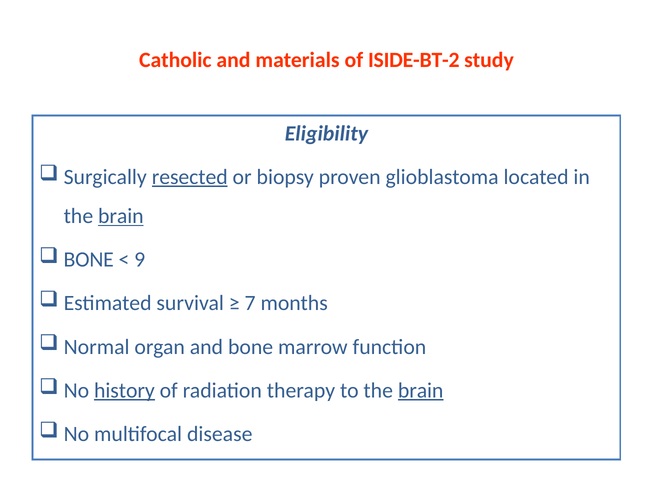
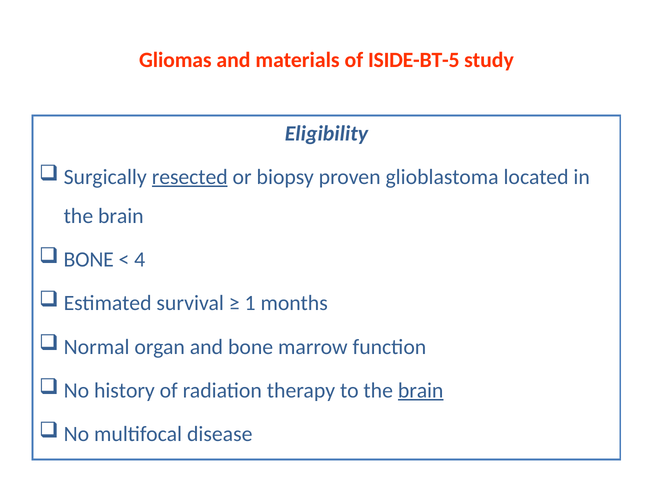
Catholic: Catholic -> Gliomas
ISIDE-BT-2: ISIDE-BT-2 -> ISIDE-BT-5
brain at (121, 216) underline: present -> none
9: 9 -> 4
7: 7 -> 1
history underline: present -> none
